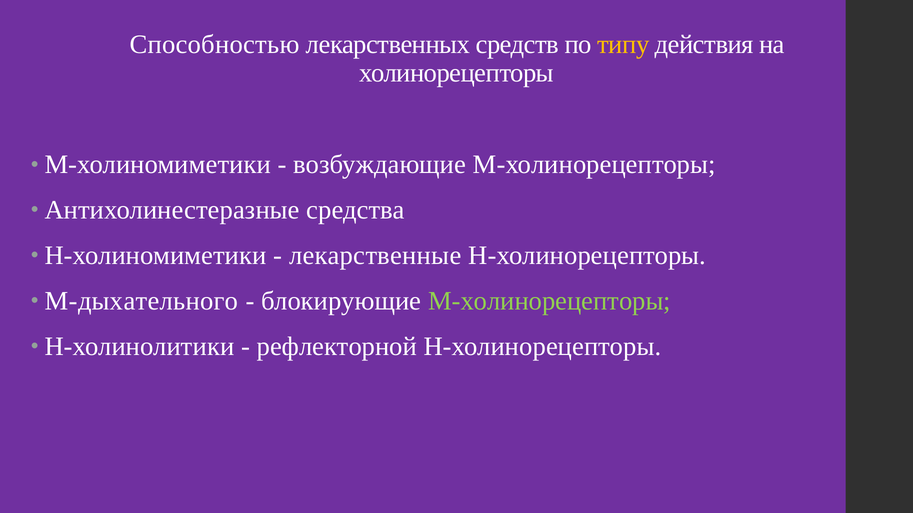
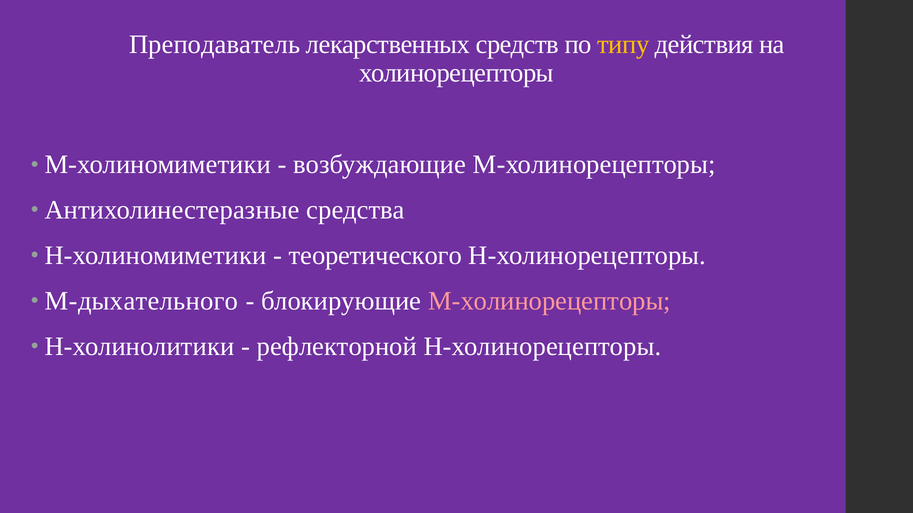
Способностью: Способностью -> Преподаватель
лекарственные: лекарственные -> теоретического
М-холинорецепторы at (549, 301) colour: light green -> pink
